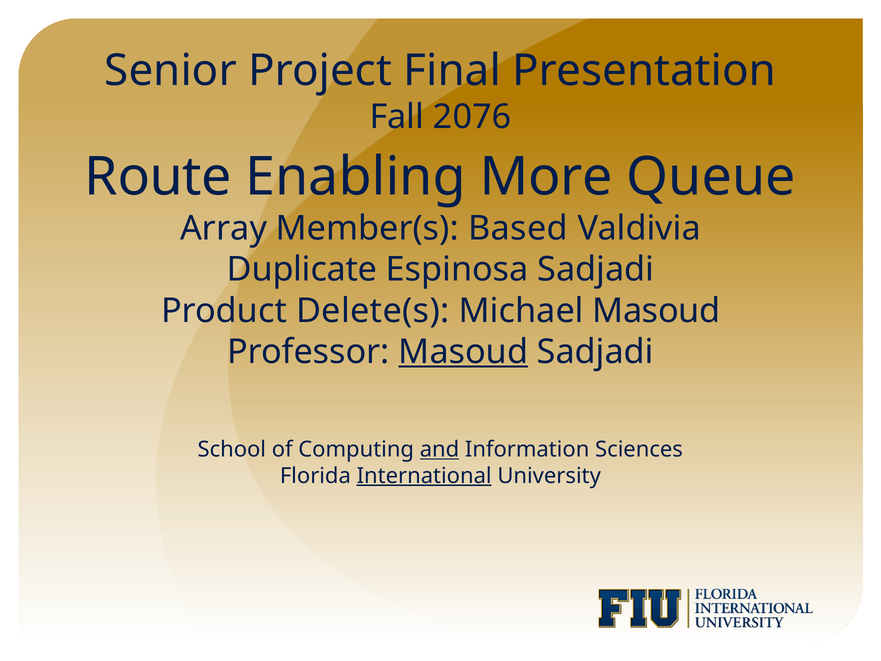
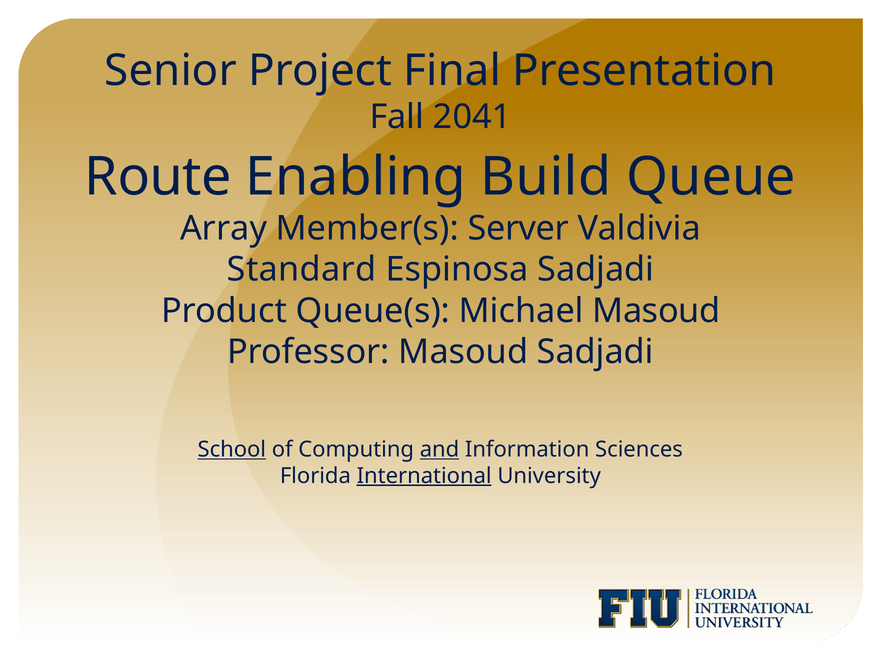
2076: 2076 -> 2041
More: More -> Build
Based: Based -> Server
Duplicate: Duplicate -> Standard
Delete(s: Delete(s -> Queue(s
Masoud at (463, 352) underline: present -> none
School underline: none -> present
